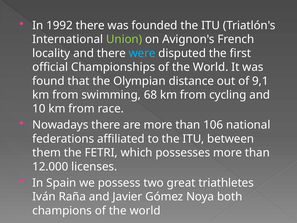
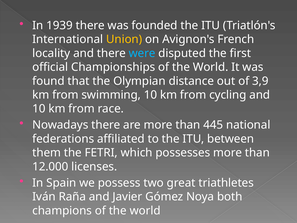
1992: 1992 -> 1939
Union colour: light green -> yellow
9,1: 9,1 -> 3,9
swimming 68: 68 -> 10
106: 106 -> 445
